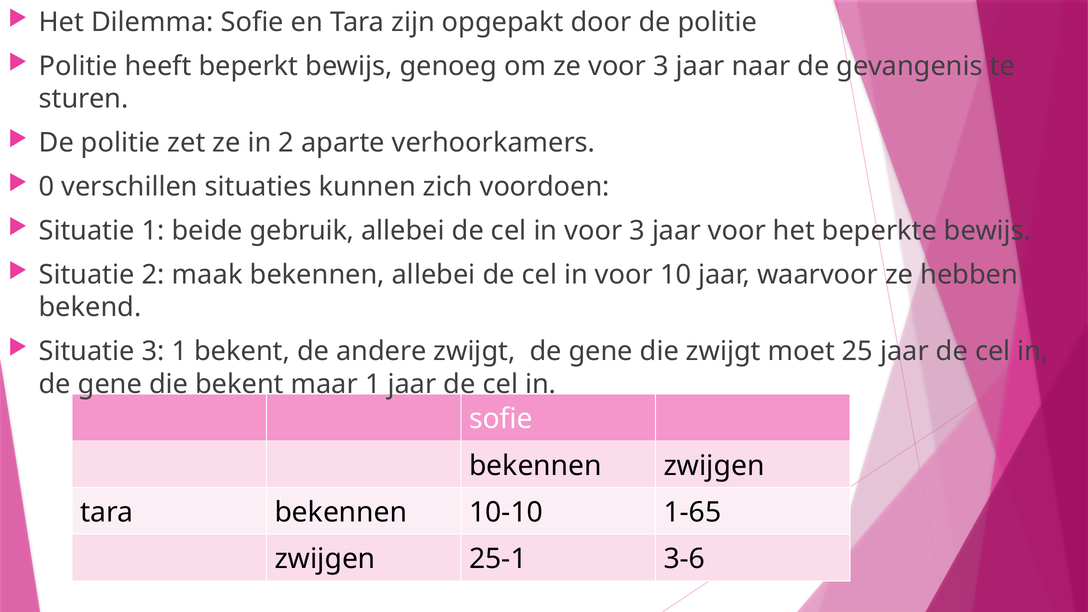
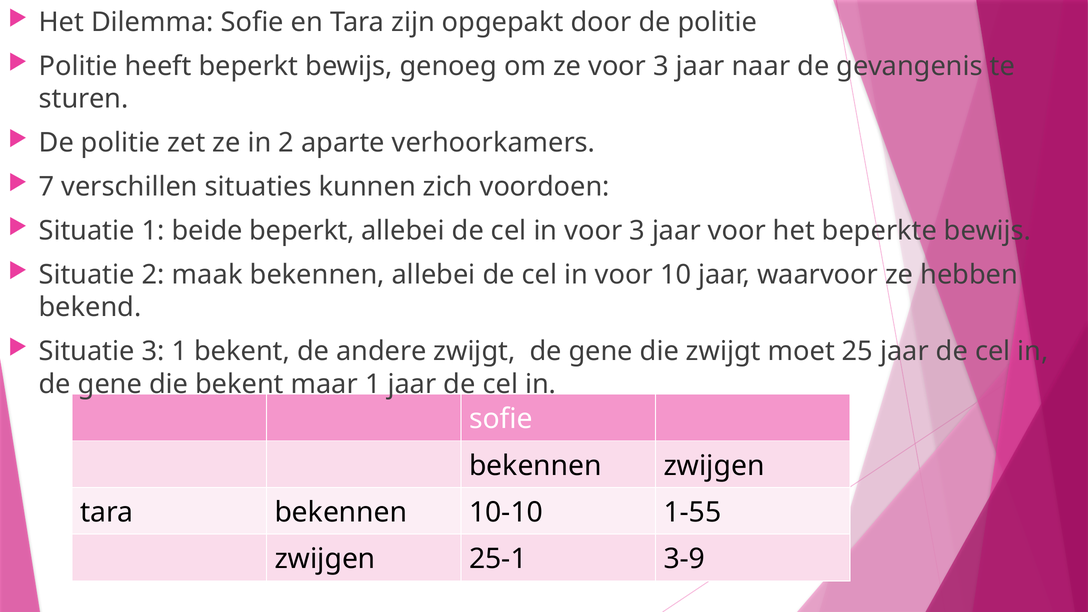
0: 0 -> 7
beide gebruik: gebruik -> beperkt
1-65: 1-65 -> 1-55
3-6: 3-6 -> 3-9
